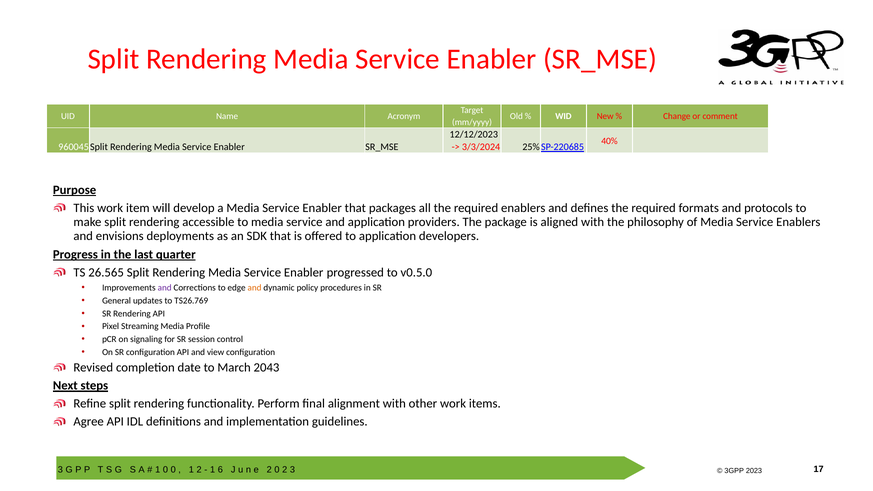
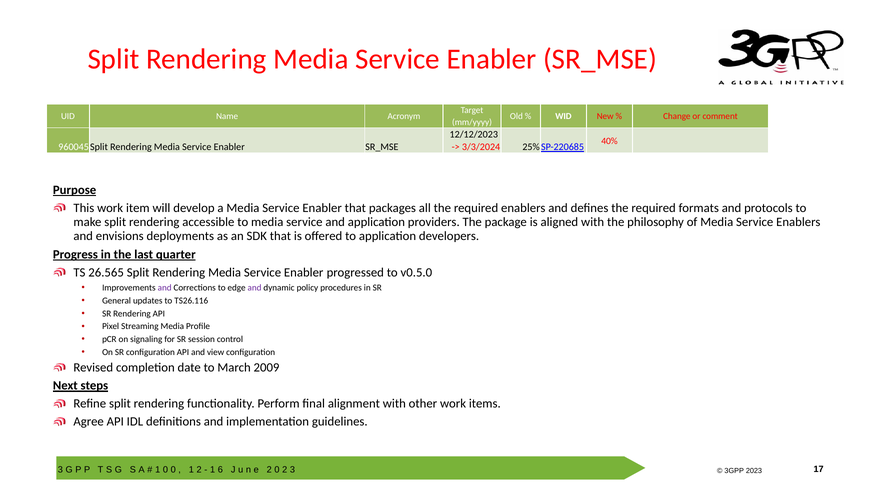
and at (255, 288) colour: orange -> purple
TS26.769: TS26.769 -> TS26.116
2043: 2043 -> 2009
